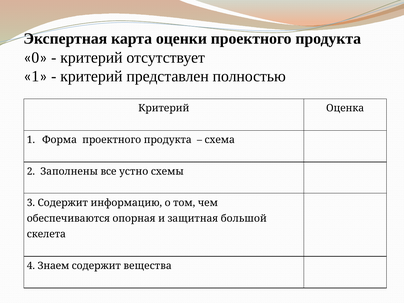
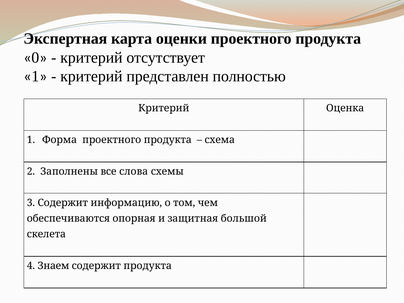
устно: устно -> слова
содержит вещества: вещества -> продукта
